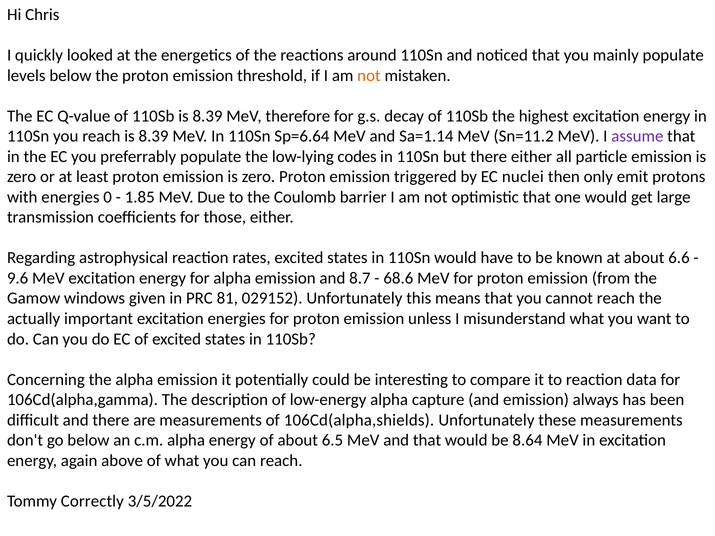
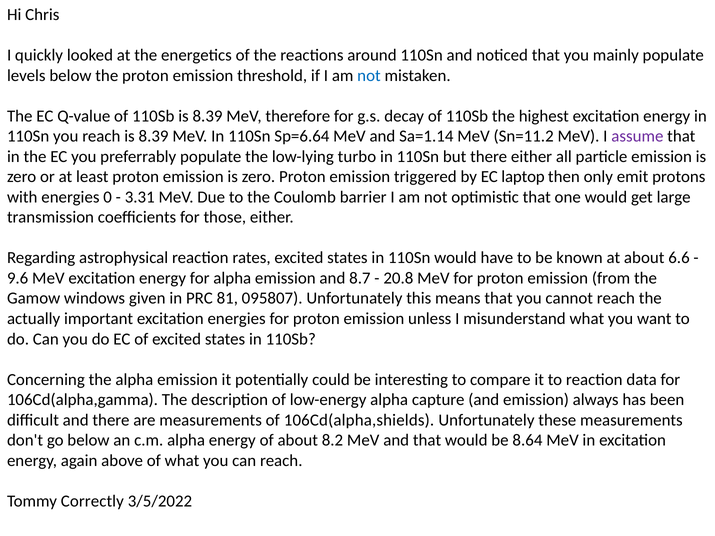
not at (369, 76) colour: orange -> blue
codes: codes -> turbo
nuclei: nuclei -> laptop
1.85: 1.85 -> 3.31
68.6: 68.6 -> 20.8
029152: 029152 -> 095807
6.5: 6.5 -> 8.2
